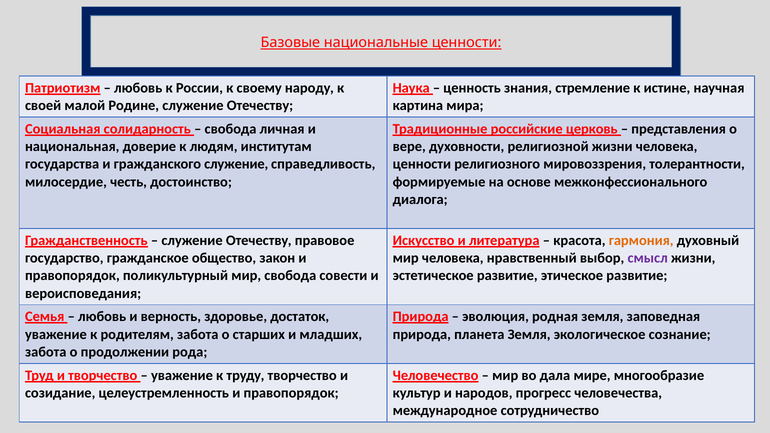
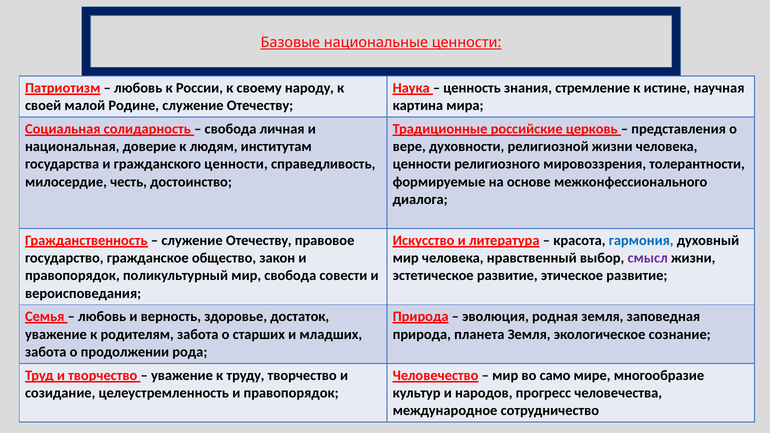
гражданского служение: служение -> ценности
гармония colour: orange -> blue
дала: дала -> само
